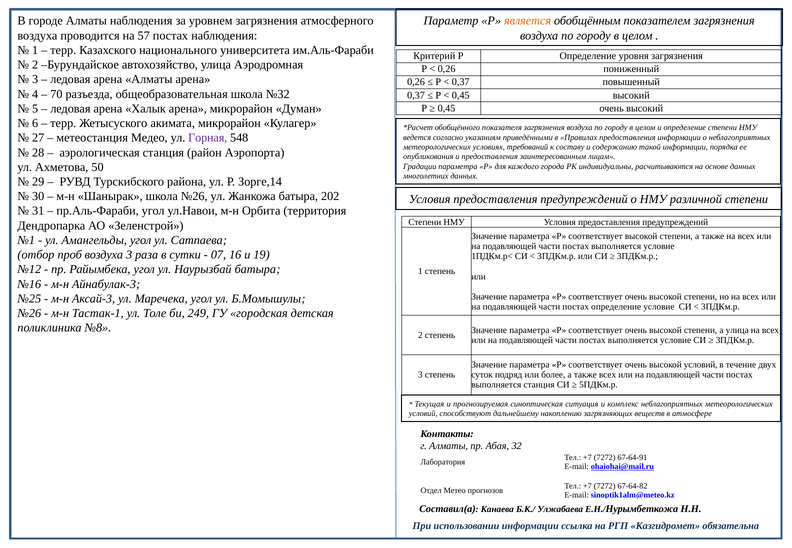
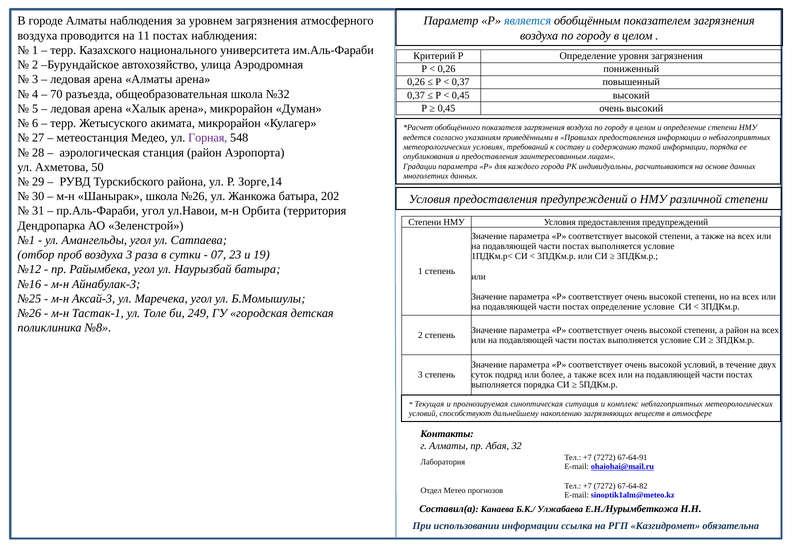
является colour: orange -> blue
57: 57 -> 11
16: 16 -> 23
а улица: улица -> район
выполняется станция: станция -> порядка
